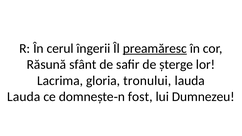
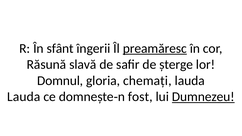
cerul: cerul -> sfânt
sfânt: sfânt -> slavă
Lacrima: Lacrima -> Domnul
tronului: tronului -> chemați
Dumnezeu underline: none -> present
